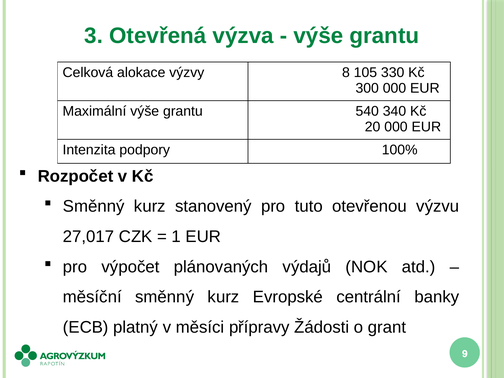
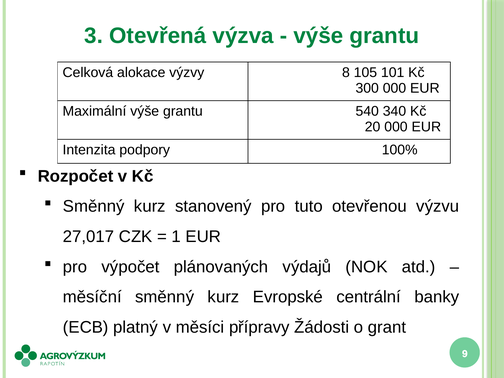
330: 330 -> 101
